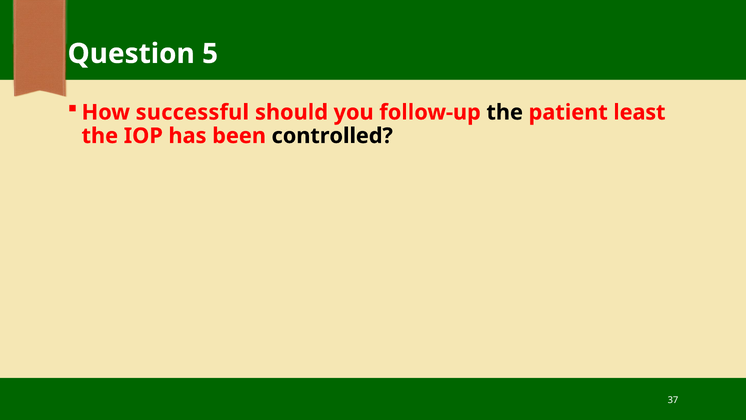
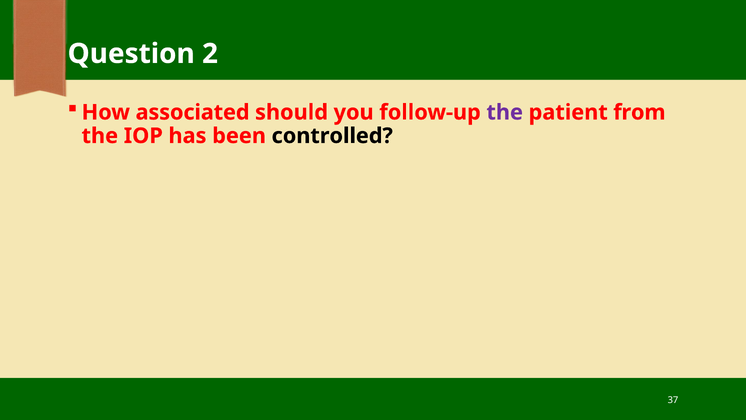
5: 5 -> 2
successful: successful -> associated
the at (505, 112) colour: black -> purple
least: least -> from
